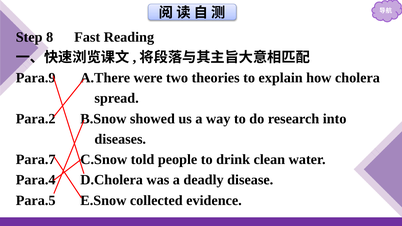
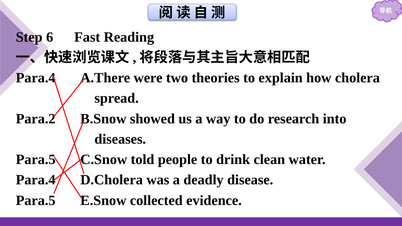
8: 8 -> 6
Para.9 at (36, 78): Para.9 -> Para.4
Para.7 at (36, 160): Para.7 -> Para.5
